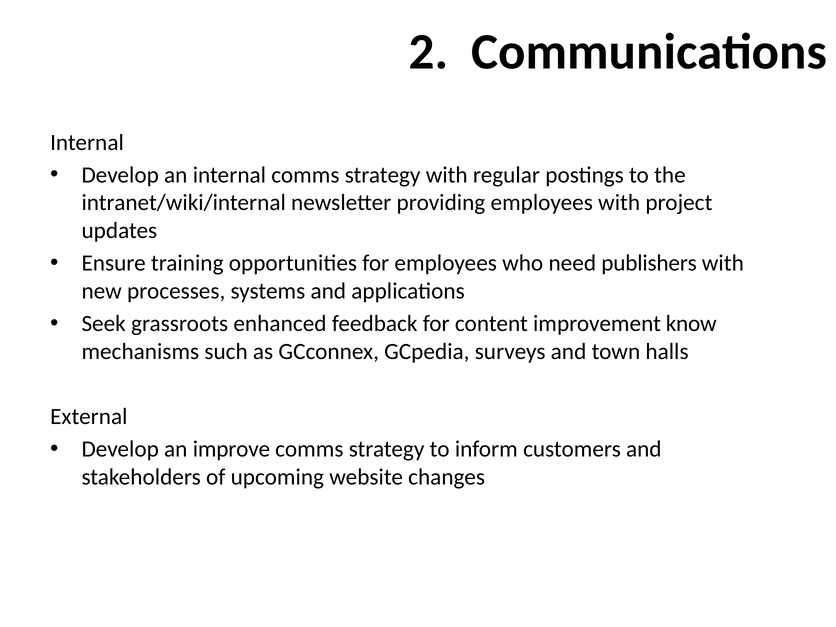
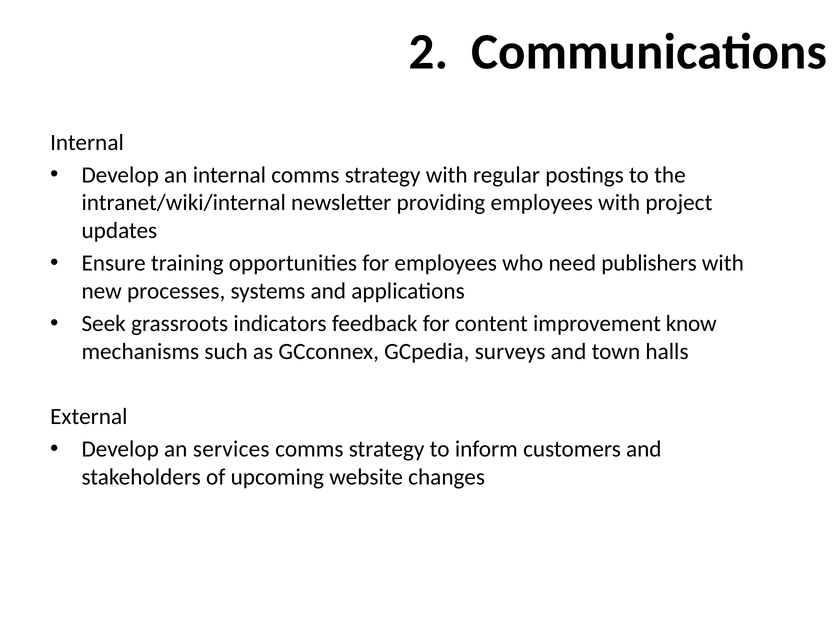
enhanced: enhanced -> indicators
improve: improve -> services
